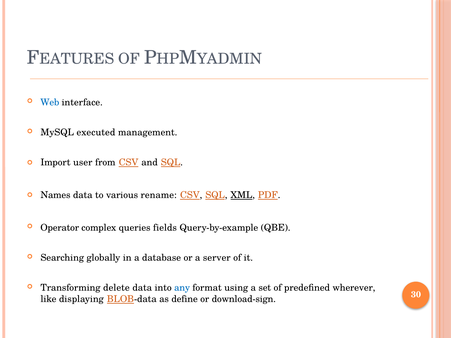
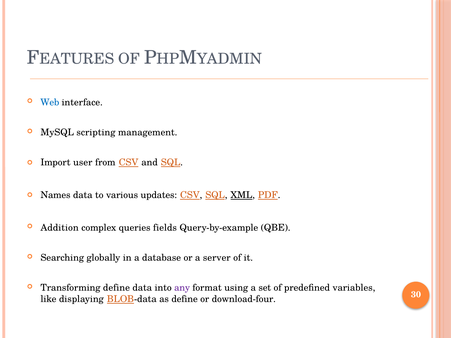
executed: executed -> scripting
rename: rename -> updates
Operator: Operator -> Addition
Transforming delete: delete -> define
any colour: blue -> purple
wherever: wherever -> variables
download-sign: download-sign -> download-four
